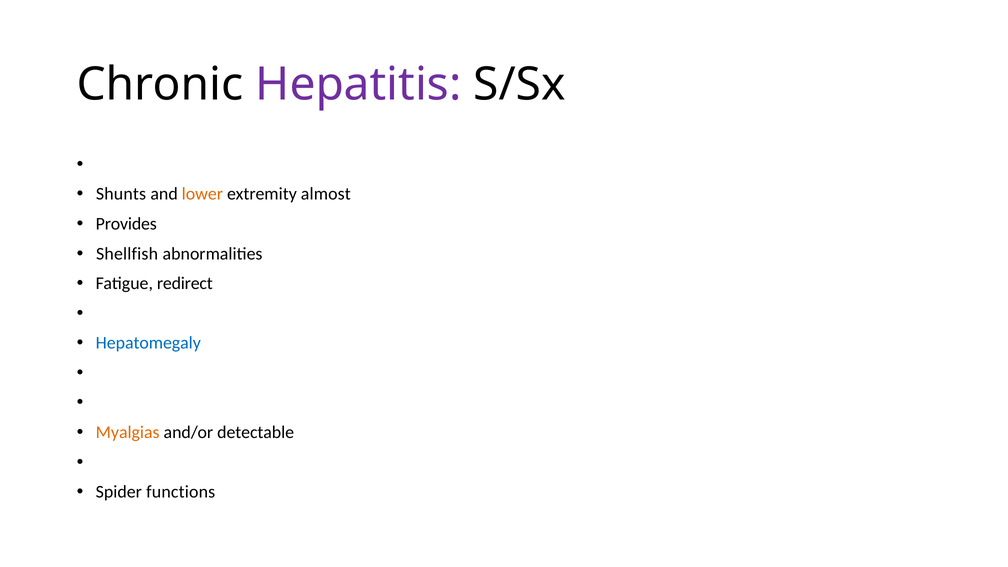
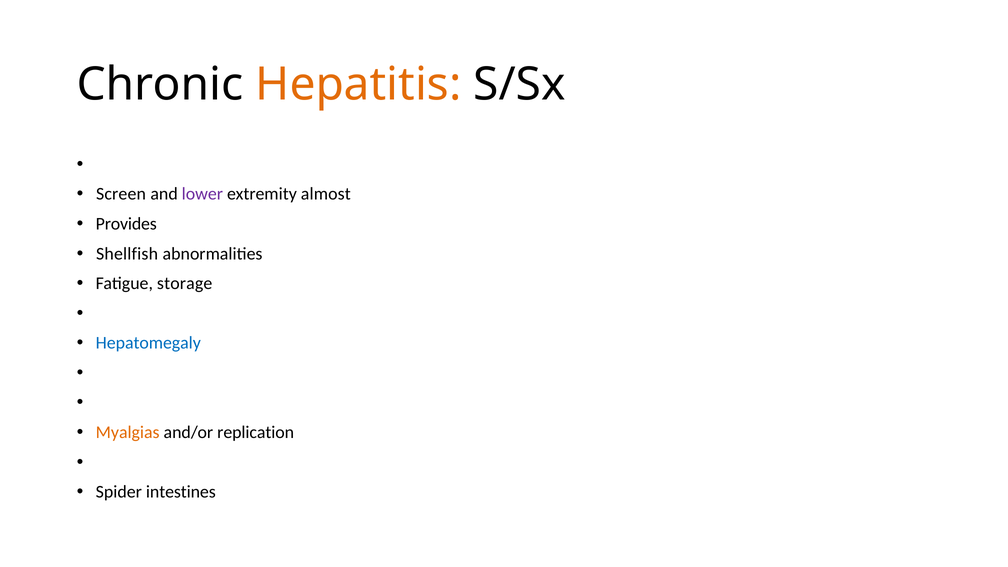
Hepatitis colour: purple -> orange
Shunts: Shunts -> Screen
lower colour: orange -> purple
redirect: redirect -> storage
detectable: detectable -> replication
functions: functions -> intestines
